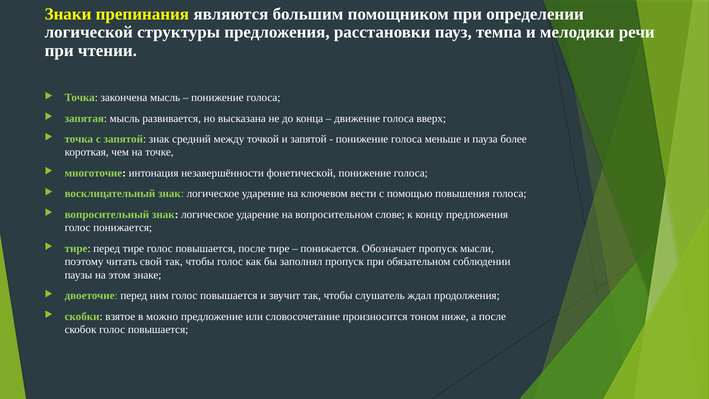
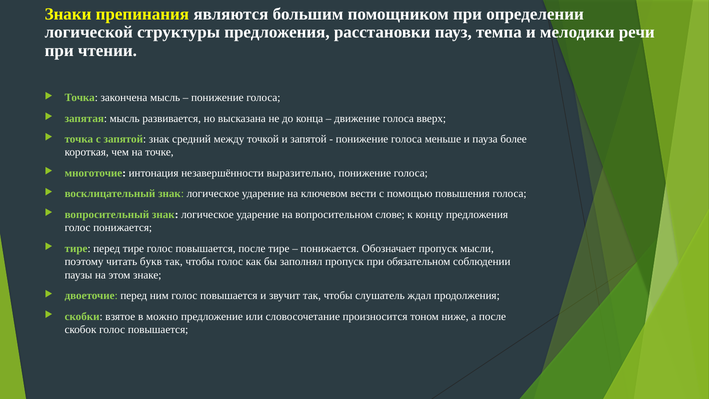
фонетической: фонетической -> выразительно
свой: свой -> букв
